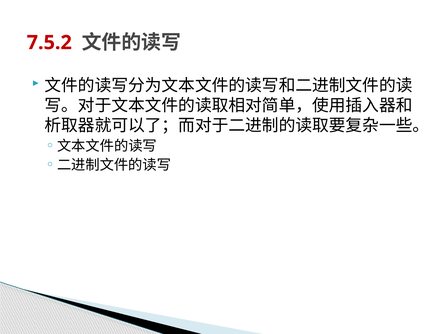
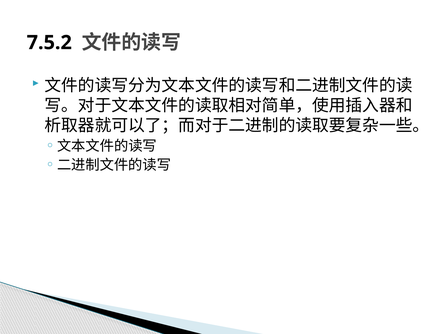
7.5.2 colour: red -> black
